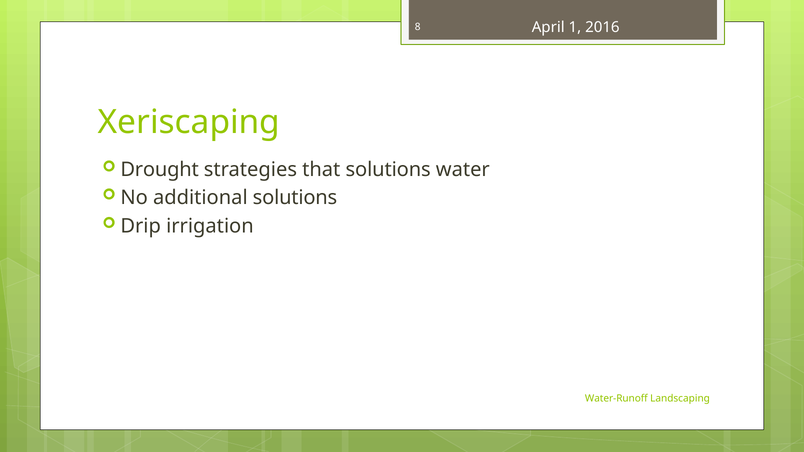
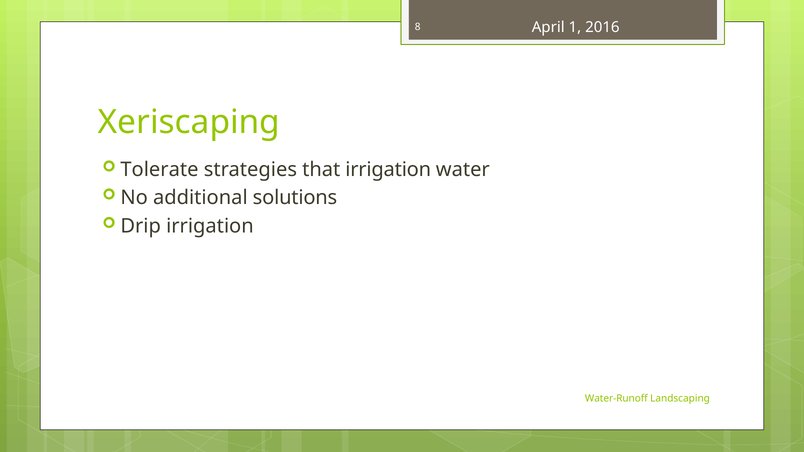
Drought: Drought -> Tolerate
that solutions: solutions -> irrigation
